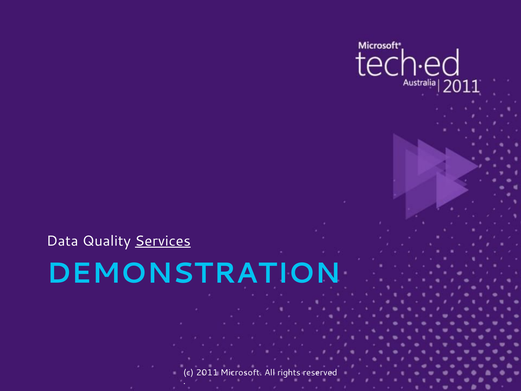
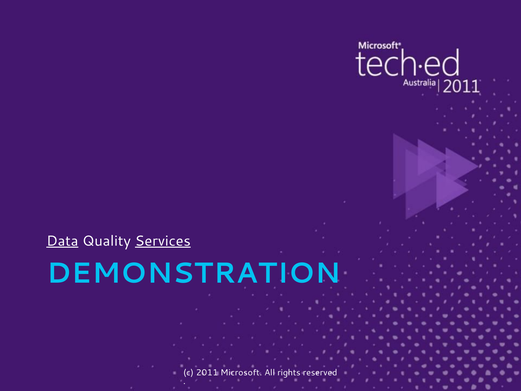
Data underline: none -> present
